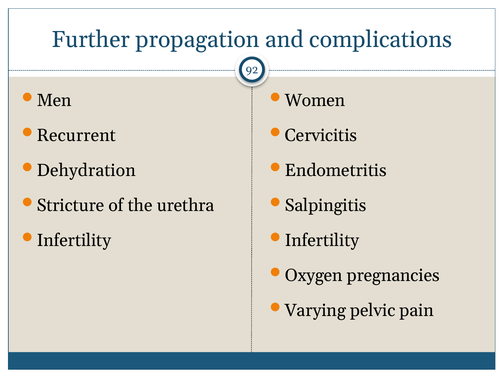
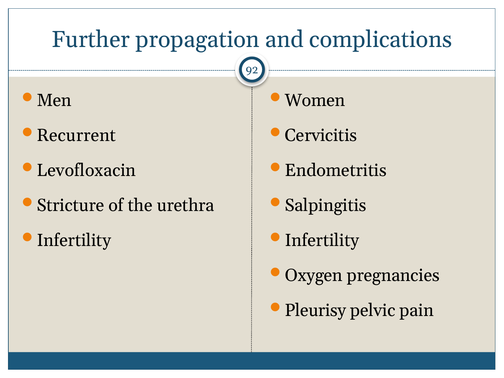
Dehydration: Dehydration -> Levofloxacin
Varying: Varying -> Pleurisy
